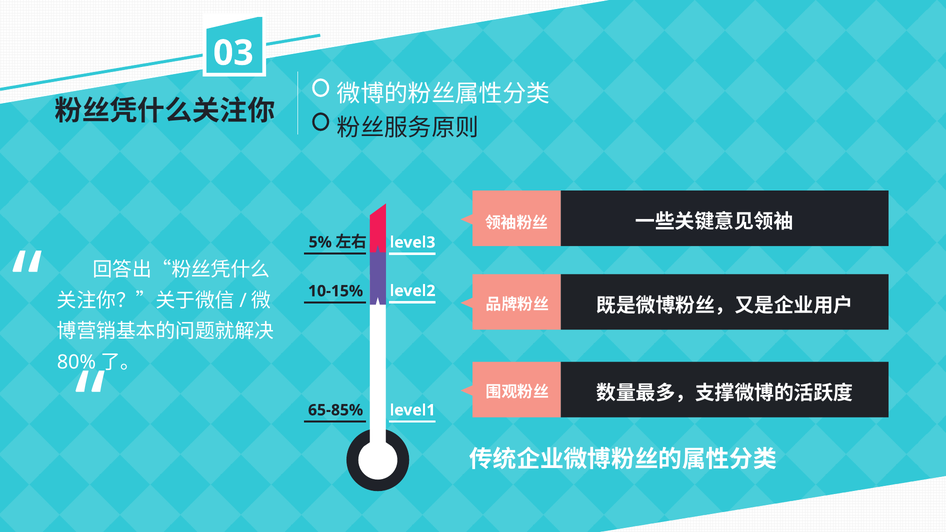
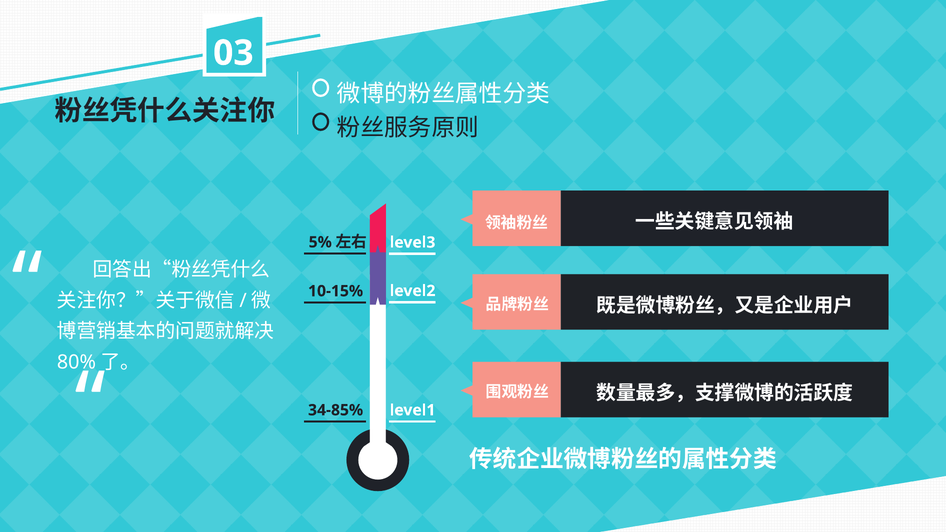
65-85%: 65-85% -> 34-85%
